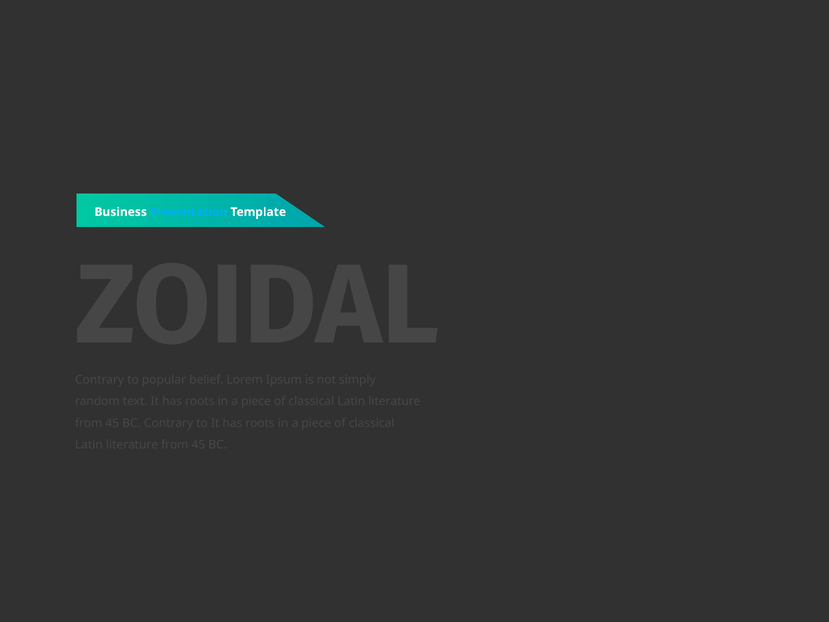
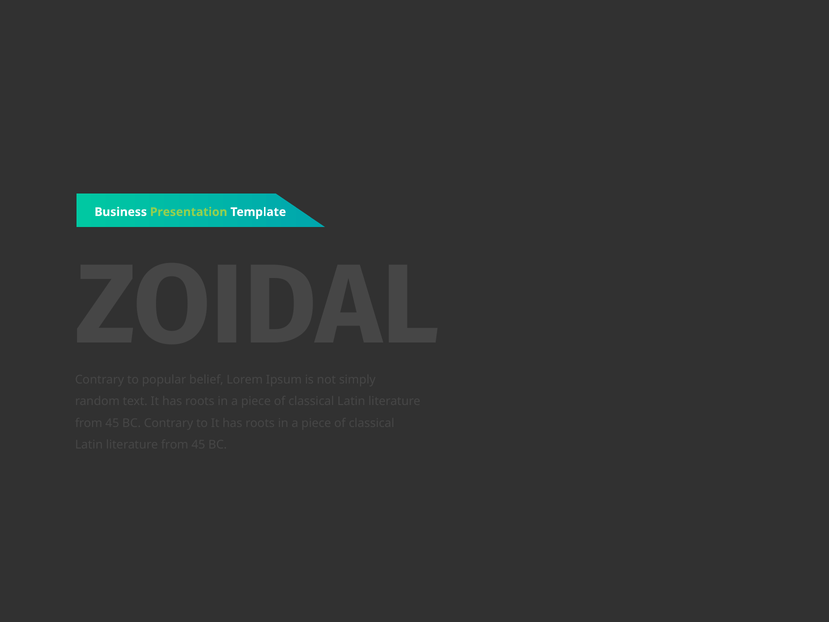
Presentation colour: light blue -> light green
